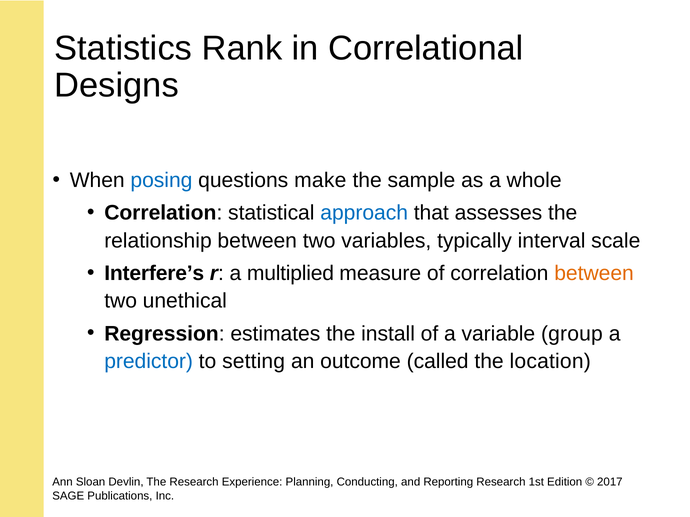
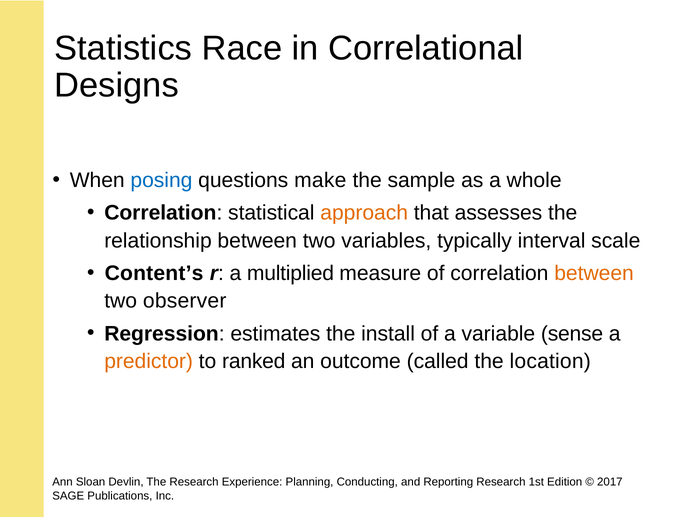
Rank: Rank -> Race
approach colour: blue -> orange
Interfere’s: Interfere’s -> Content’s
unethical: unethical -> observer
group: group -> sense
predictor colour: blue -> orange
setting: setting -> ranked
